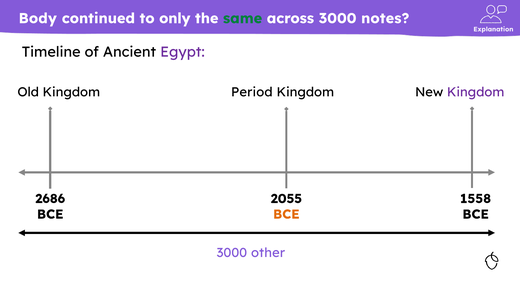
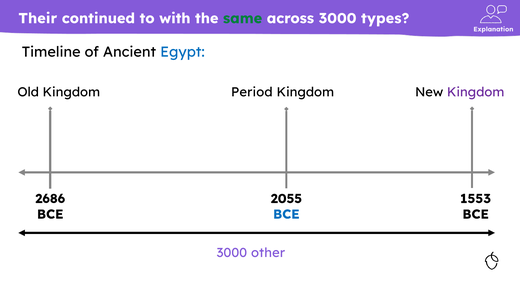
Body: Body -> Their
only: only -> with
notes: notes -> types
Egypt colour: purple -> blue
1558: 1558 -> 1553
BCE at (286, 215) colour: orange -> blue
